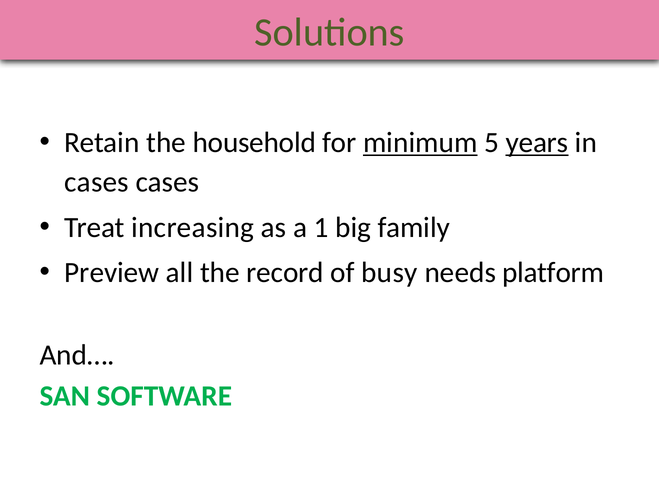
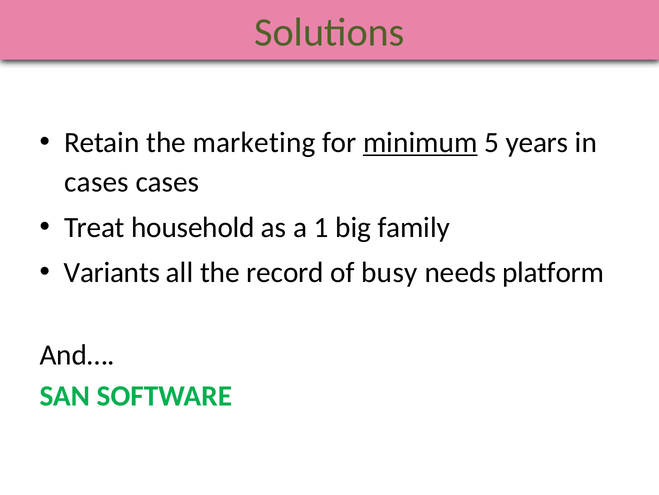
household: household -> marketing
years underline: present -> none
increasing: increasing -> household
Preview: Preview -> Variants
